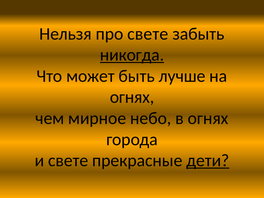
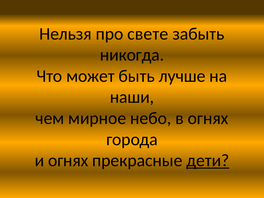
никогда underline: present -> none
огнях at (132, 97): огнях -> наши
и свете: свете -> огнях
